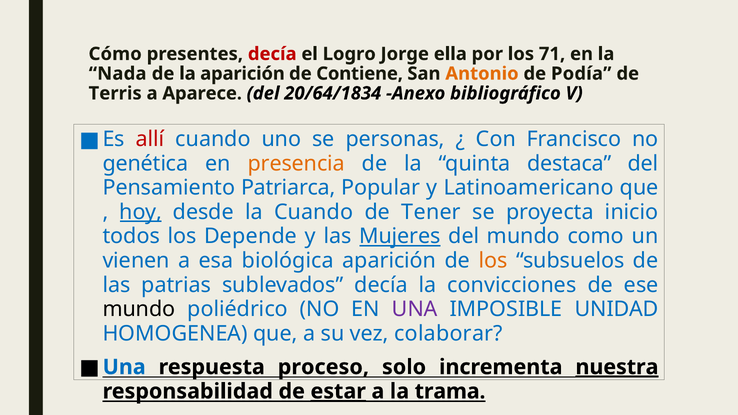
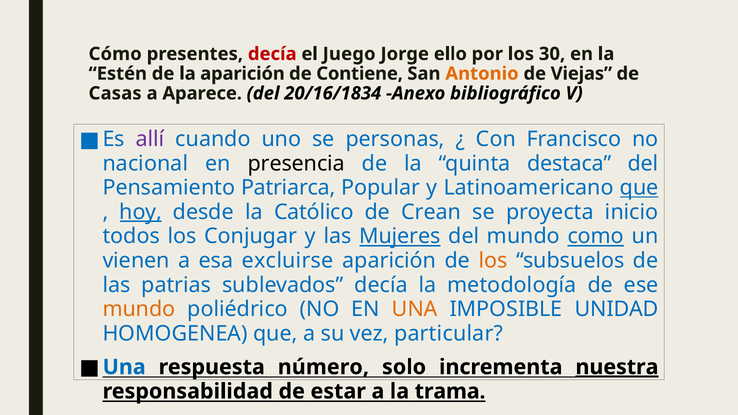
Logro: Logro -> Juego
ella: ella -> ello
71: 71 -> 30
Nada: Nada -> Estén
Podía: Podía -> Viejas
Terris: Terris -> Casas
20/64/1834: 20/64/1834 -> 20/16/1834
allí colour: red -> purple
genética: genética -> nacional
presencia colour: orange -> black
que at (639, 188) underline: none -> present
la Cuando: Cuando -> Católico
Tener: Tener -> Crean
Depende: Depende -> Conjugar
como underline: none -> present
biológica: biológica -> excluirse
convicciones: convicciones -> metodología
mundo at (139, 309) colour: black -> orange
UNA at (415, 309) colour: purple -> orange
colaborar: colaborar -> particular
proceso: proceso -> número
estar underline: present -> none
